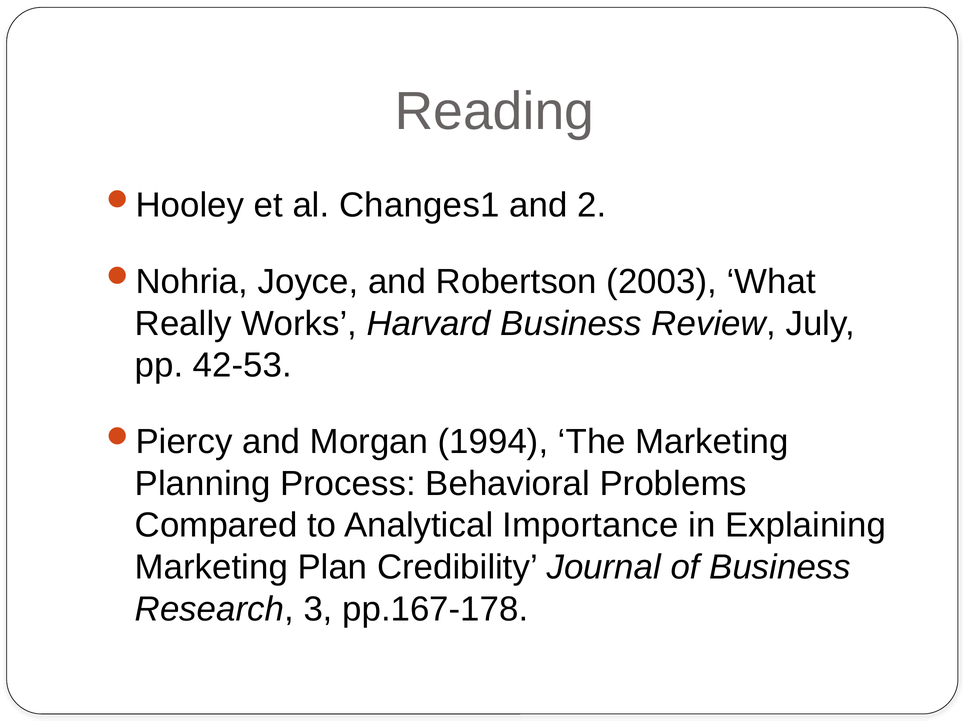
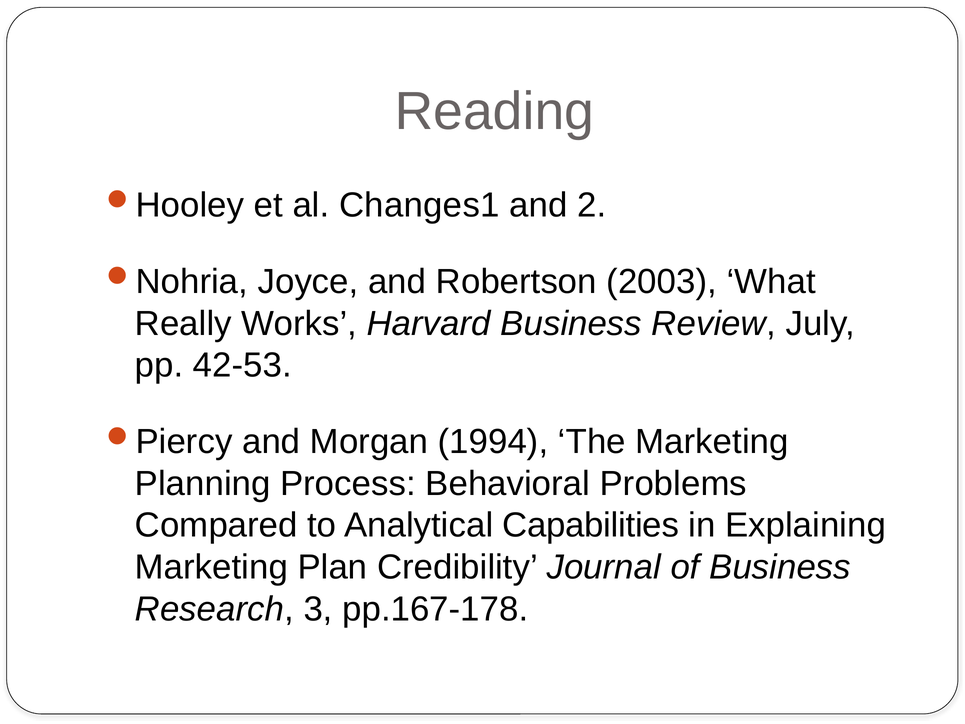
Importance: Importance -> Capabilities
